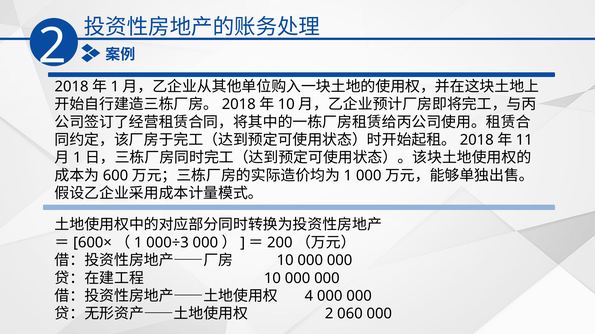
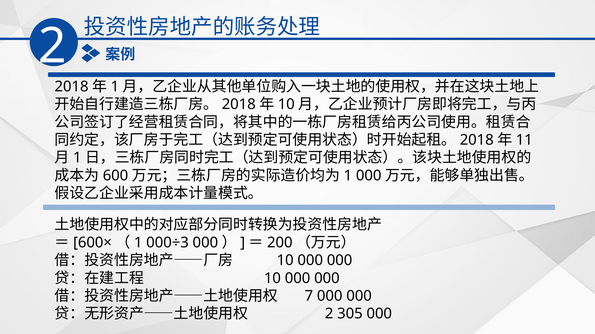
4: 4 -> 7
060: 060 -> 305
